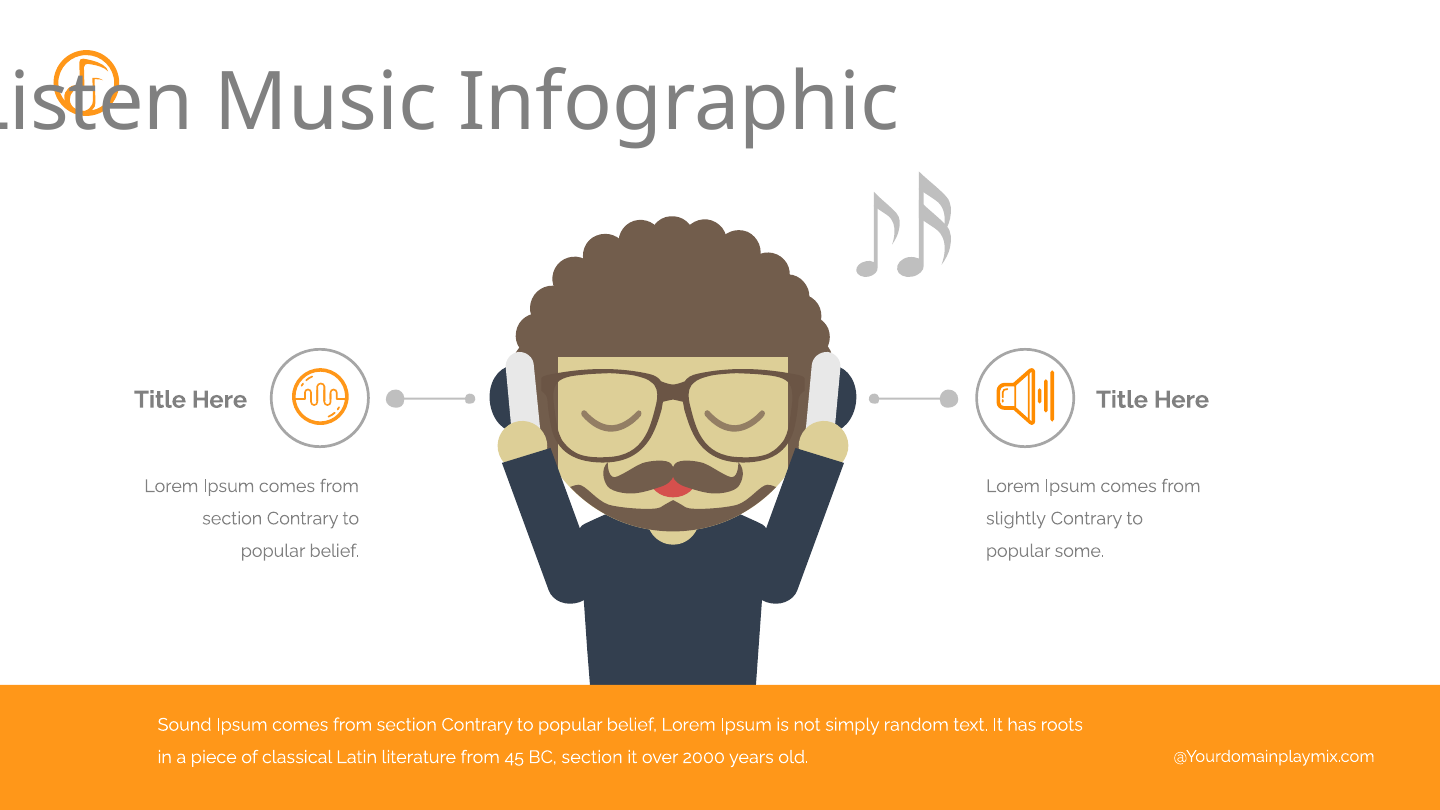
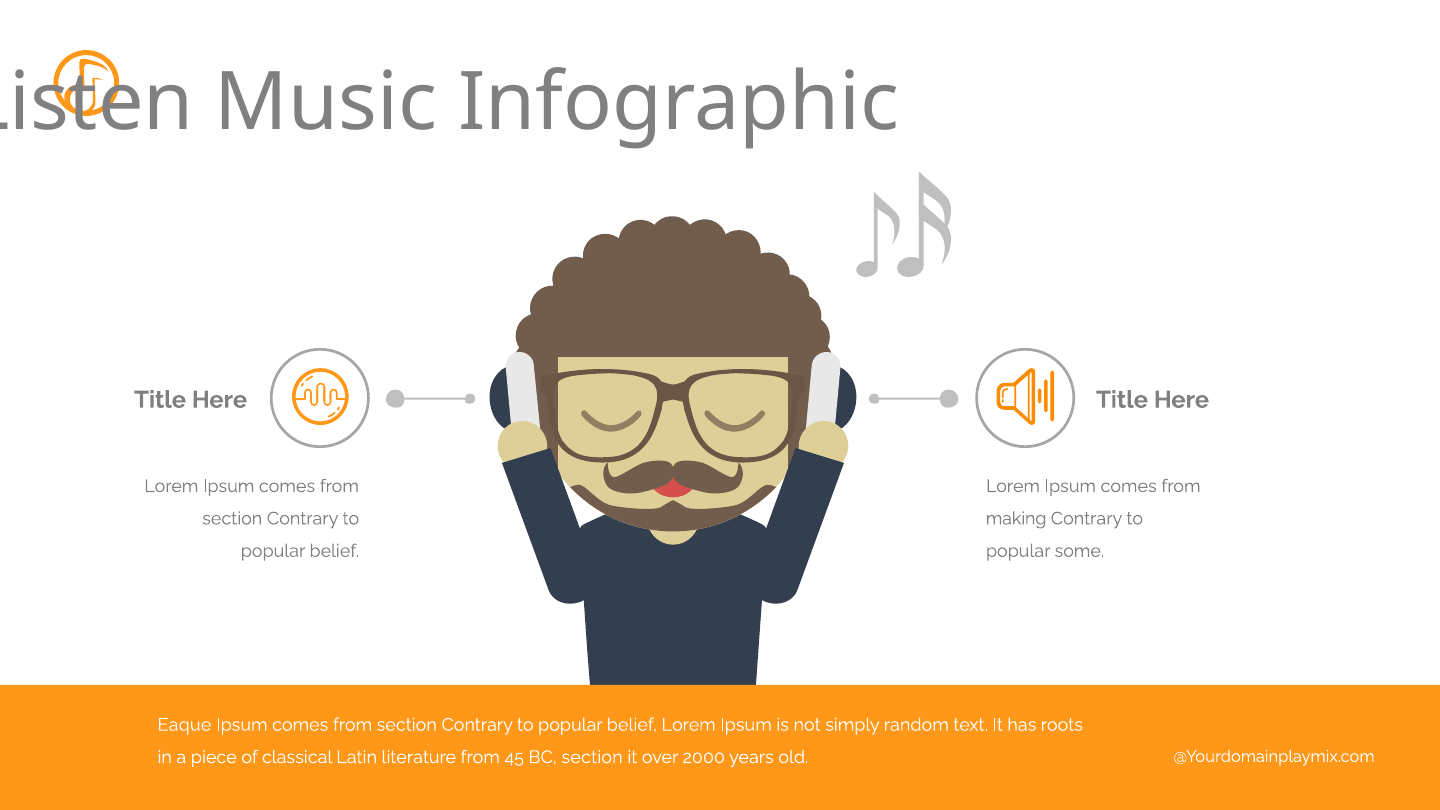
slightly: slightly -> making
Sound: Sound -> Eaque
